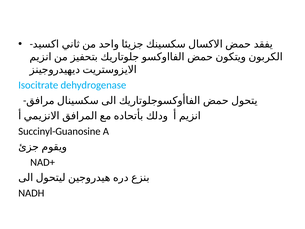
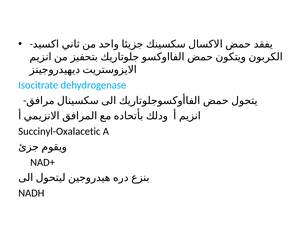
Succinyl-Guanosine: Succinyl-Guanosine -> Succinyl-Oxalacetic
